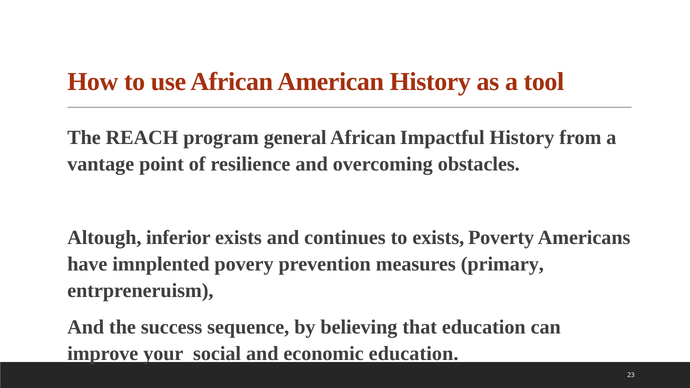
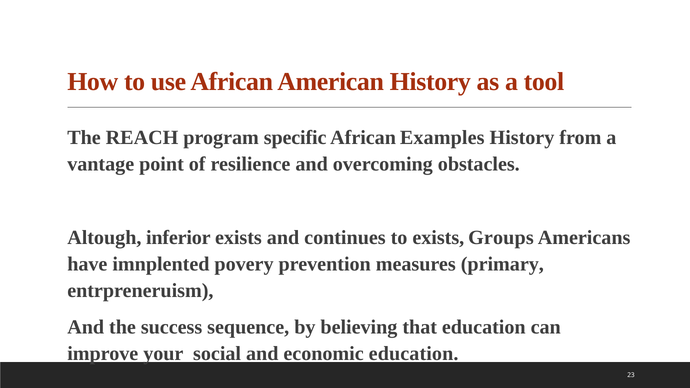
general: general -> specific
Impactful: Impactful -> Examples
Poverty: Poverty -> Groups
